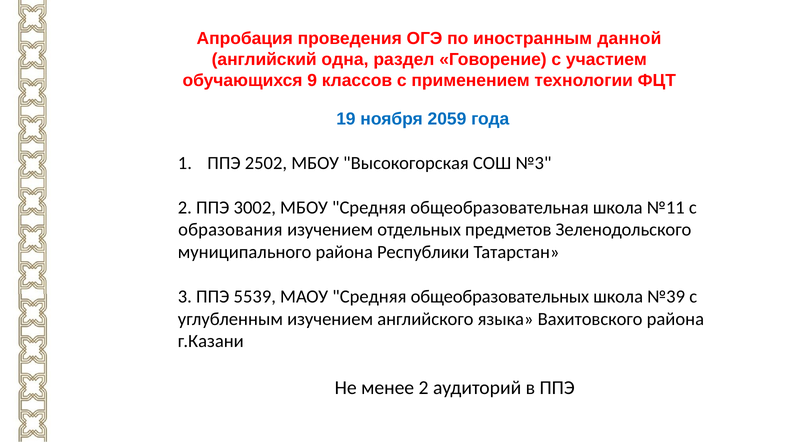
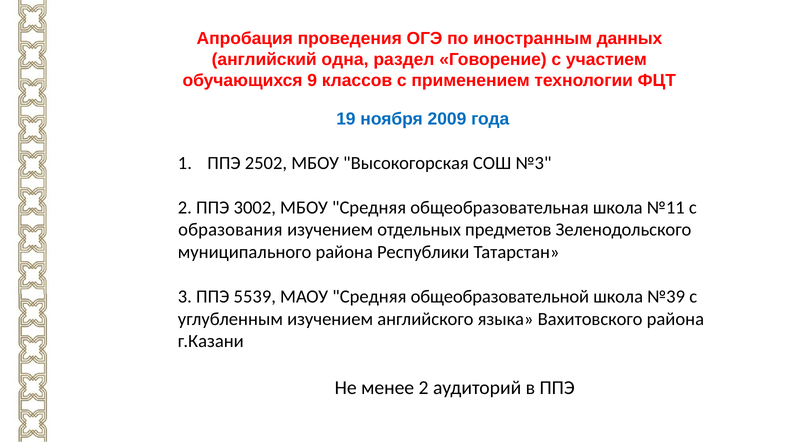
данной: данной -> данных
2059: 2059 -> 2009
общеобразовательных: общеобразовательных -> общеобразовательной
